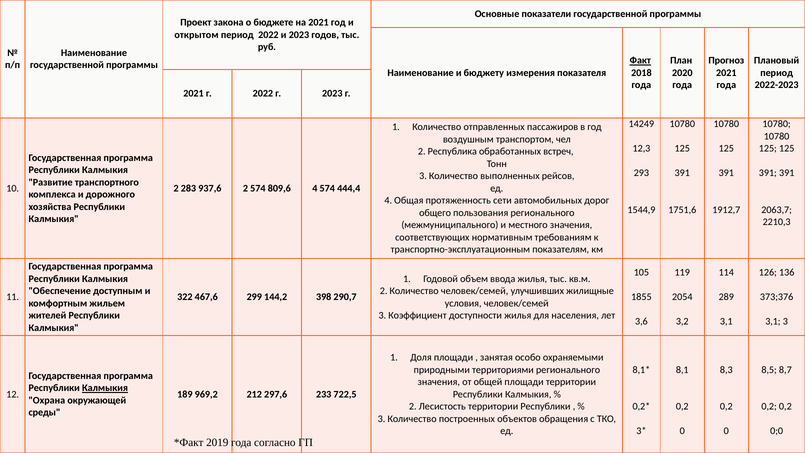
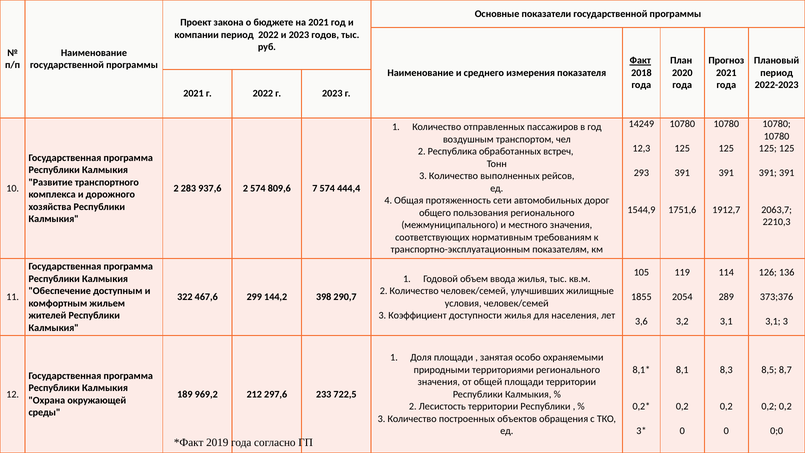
открытом: открытом -> компании
бюджету: бюджету -> среднего
809,6 4: 4 -> 7
Калмыкия at (105, 388) underline: present -> none
